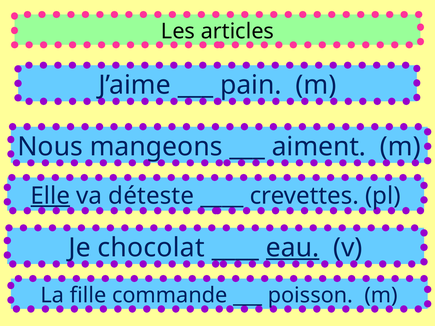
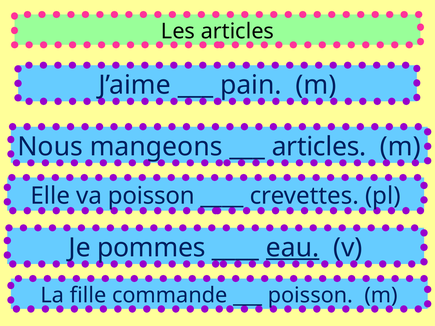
aiment at (319, 147): aiment -> articles
Elle underline: present -> none
va déteste: déteste -> poisson
chocolat: chocolat -> pommes
